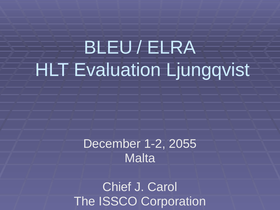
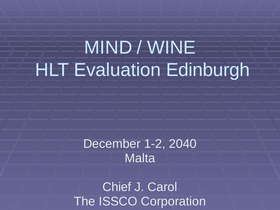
BLEU: BLEU -> MIND
ELRA: ELRA -> WINE
Ljungqvist: Ljungqvist -> Edinburgh
2055: 2055 -> 2040
